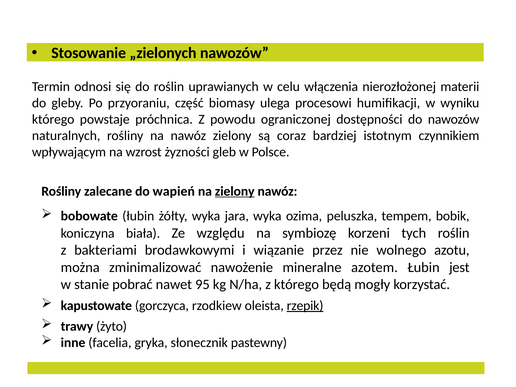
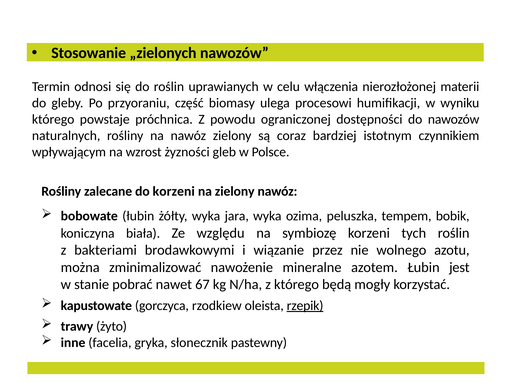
do wapień: wapień -> korzeni
zielony at (235, 191) underline: present -> none
95: 95 -> 67
